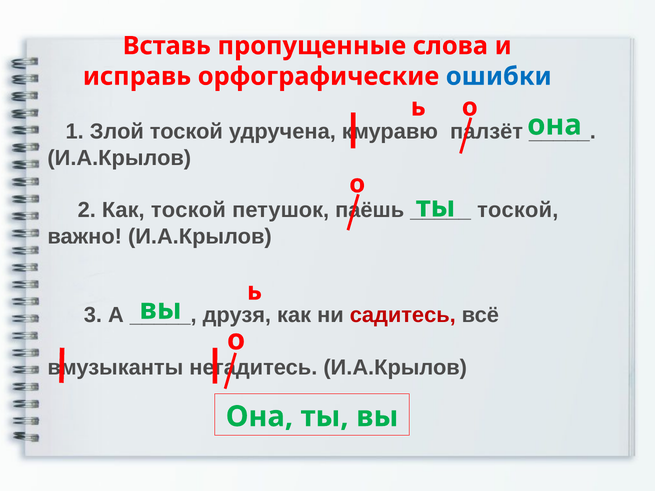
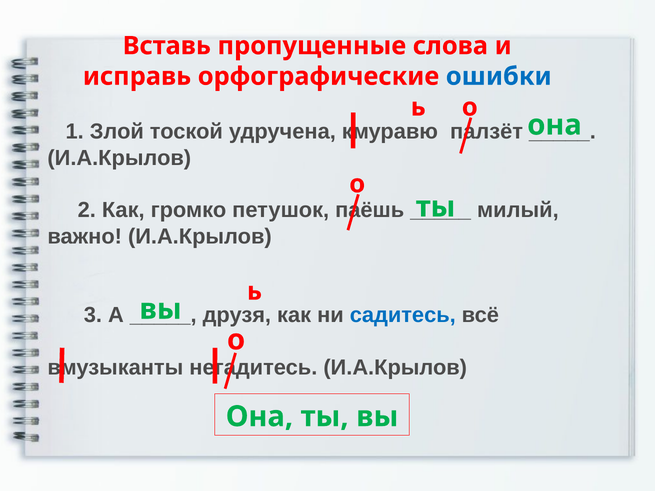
Как тоской: тоской -> громко
тоской at (518, 210): тоской -> милый
садитесь colour: red -> blue
